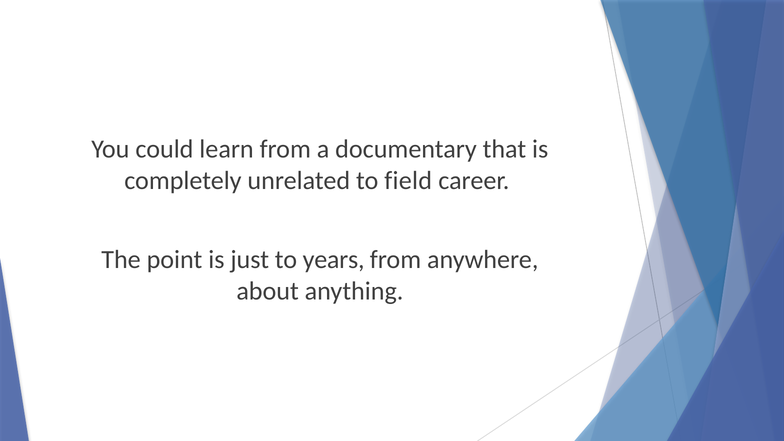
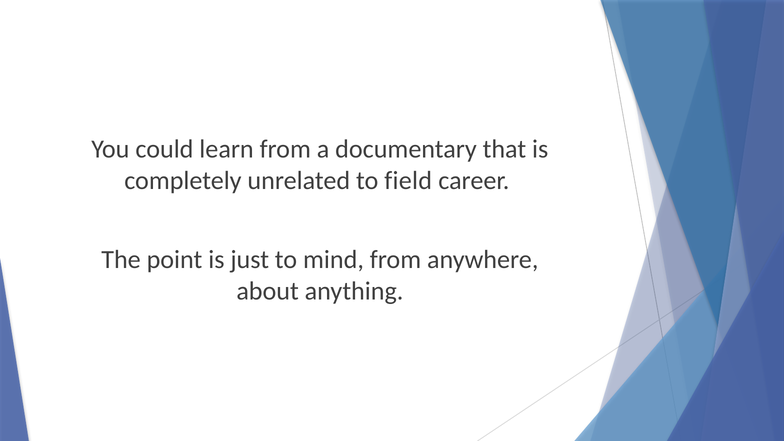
years: years -> mind
